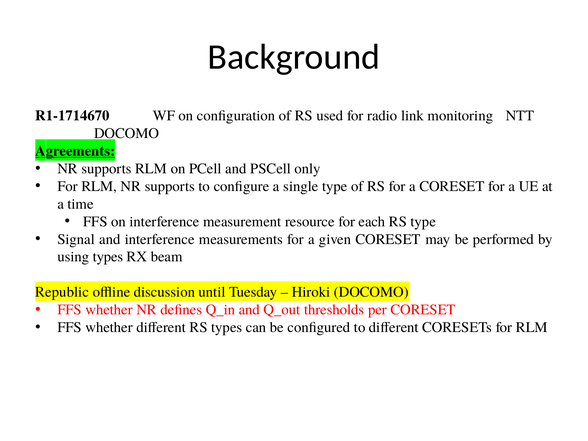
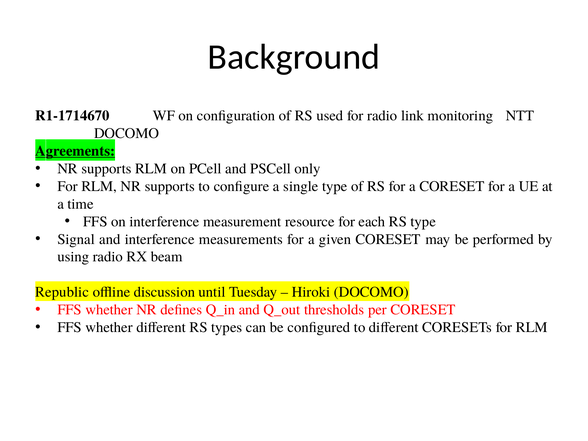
using types: types -> radio
